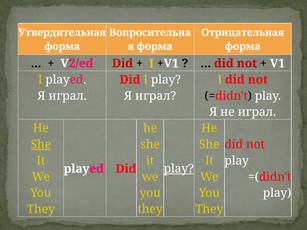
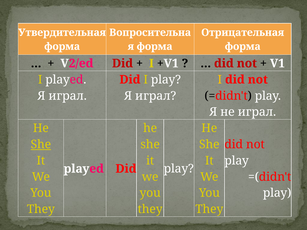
play at (179, 169) underline: present -> none
